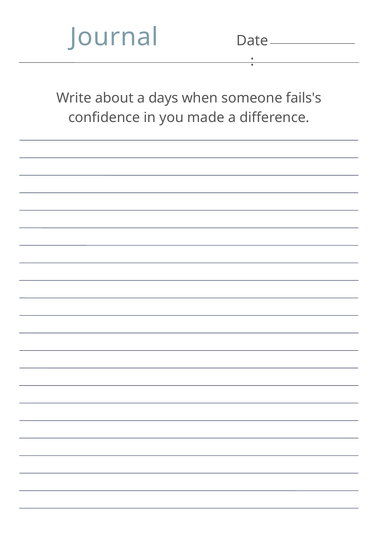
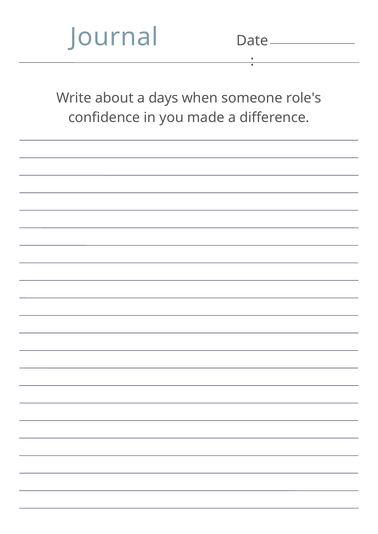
fails's: fails's -> role's
